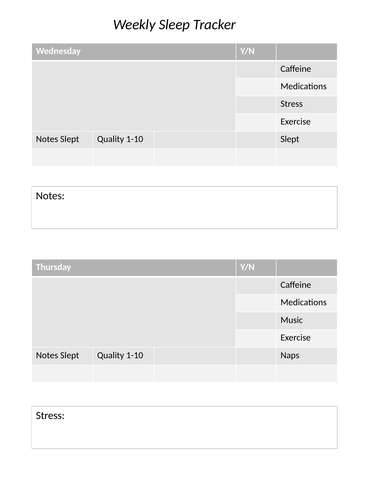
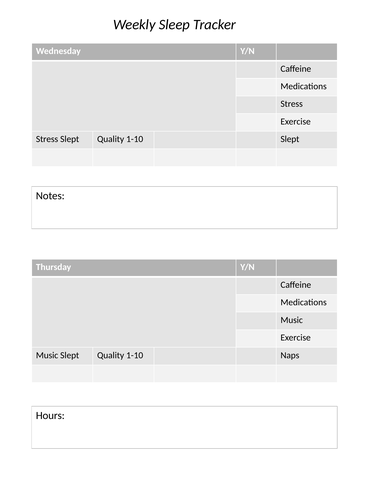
Notes at (47, 139): Notes -> Stress
Notes at (47, 355): Notes -> Music
Stress at (50, 415): Stress -> Hours
